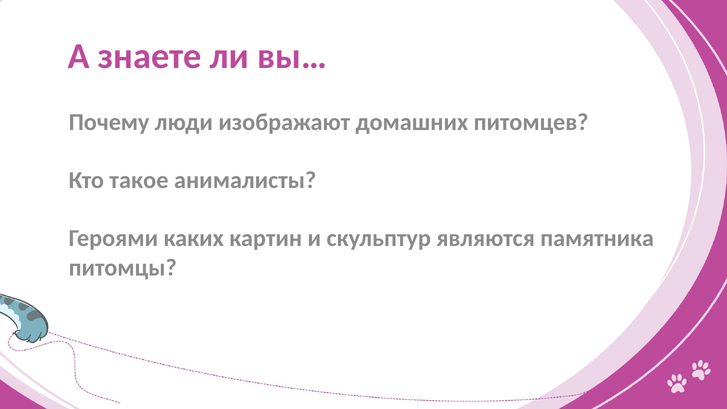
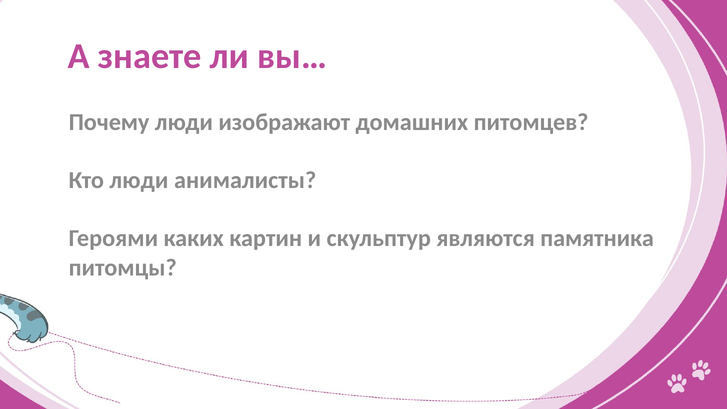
Кто такое: такое -> люди
